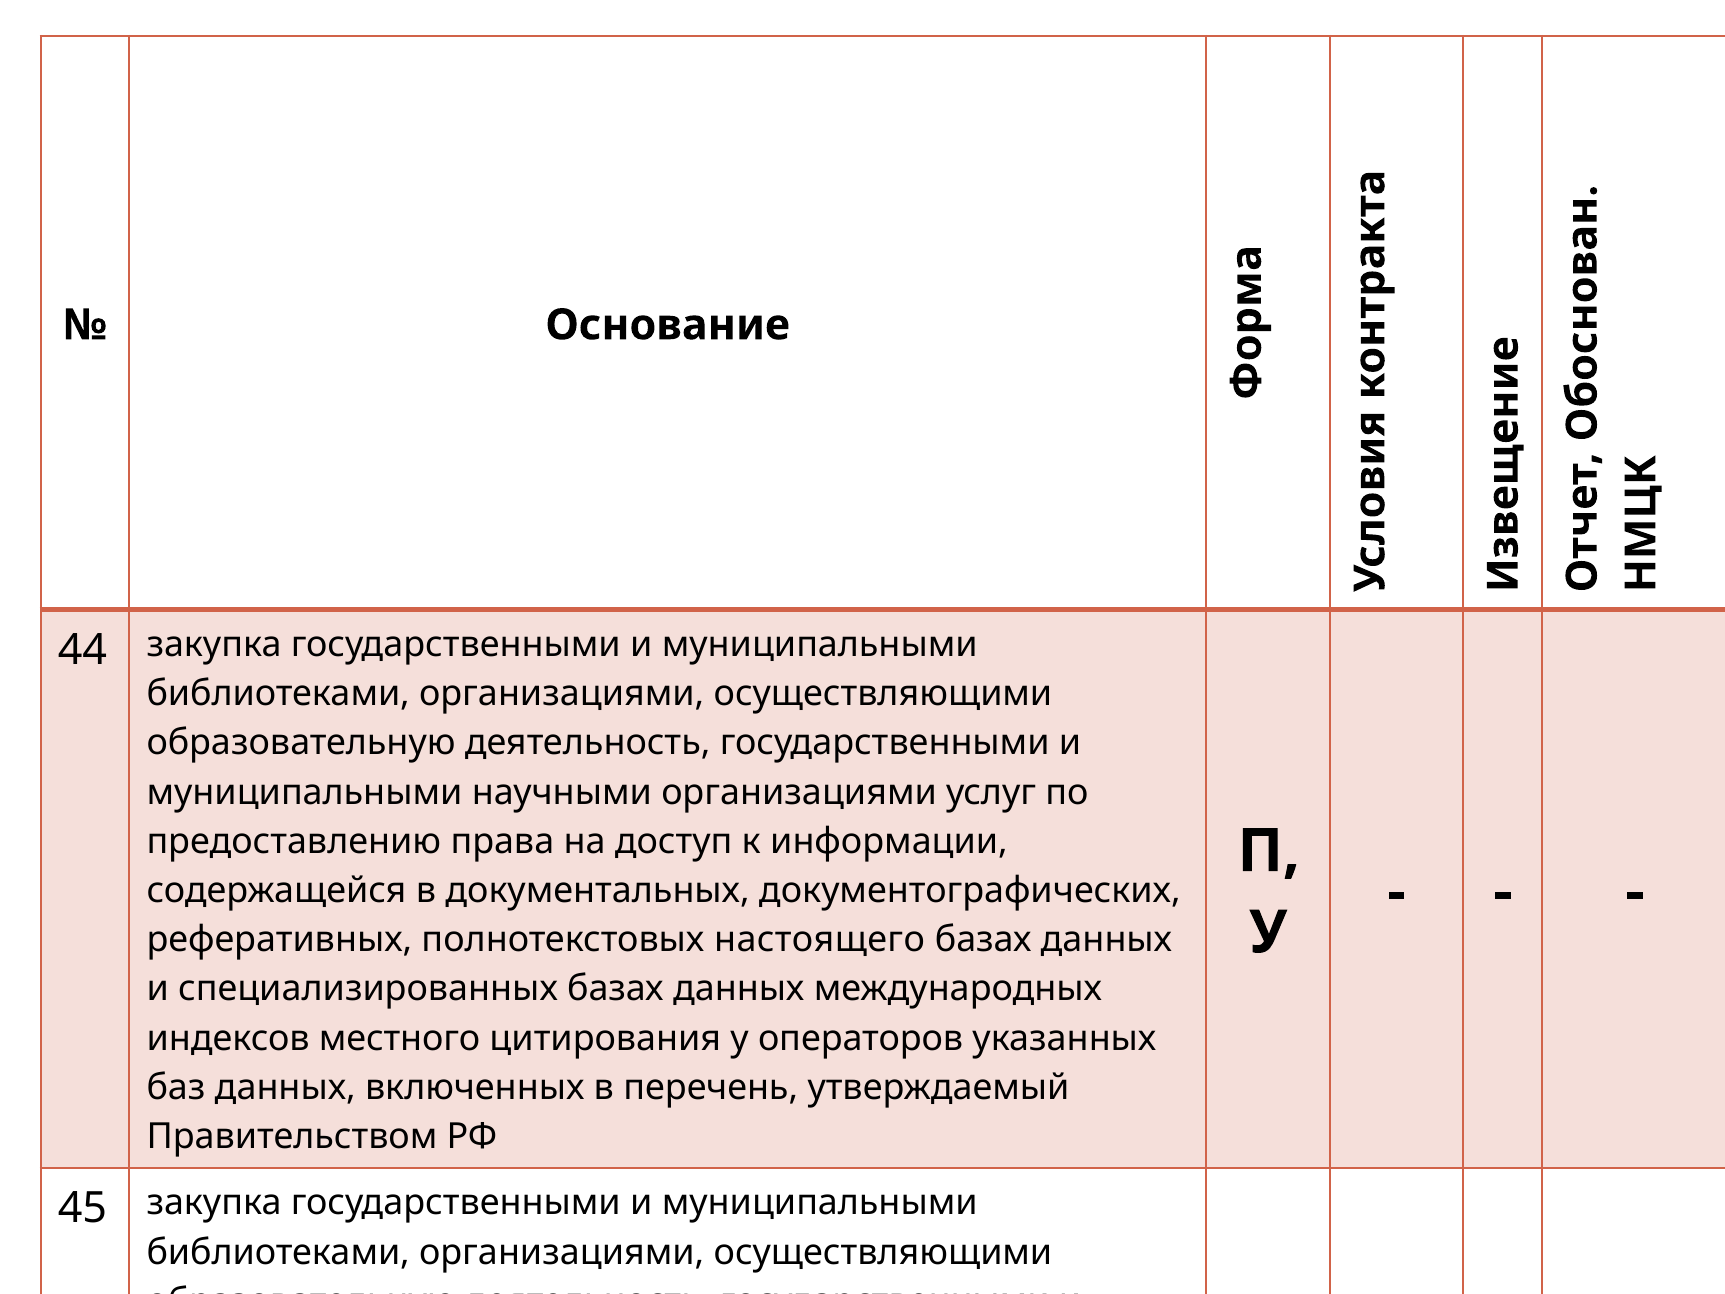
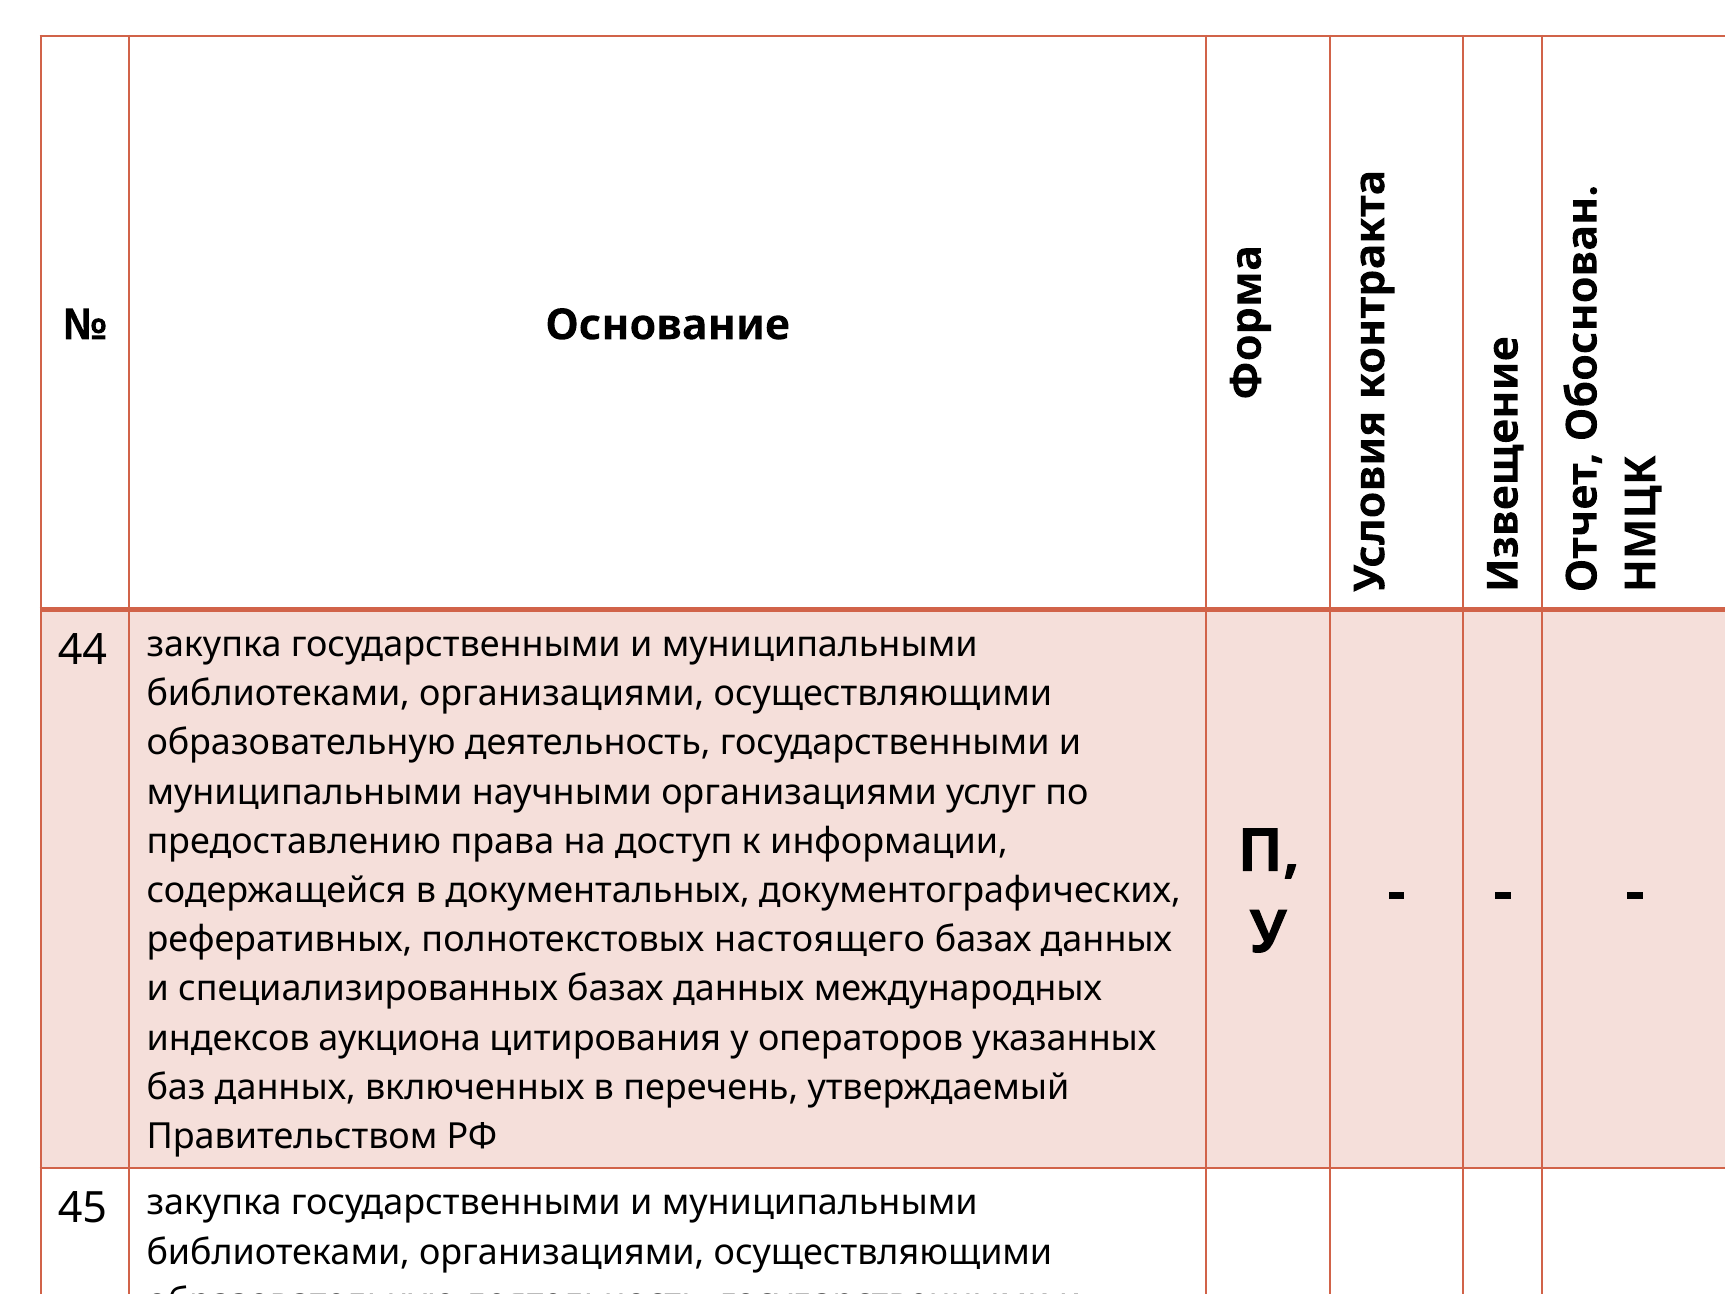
местного: местного -> аукциона
